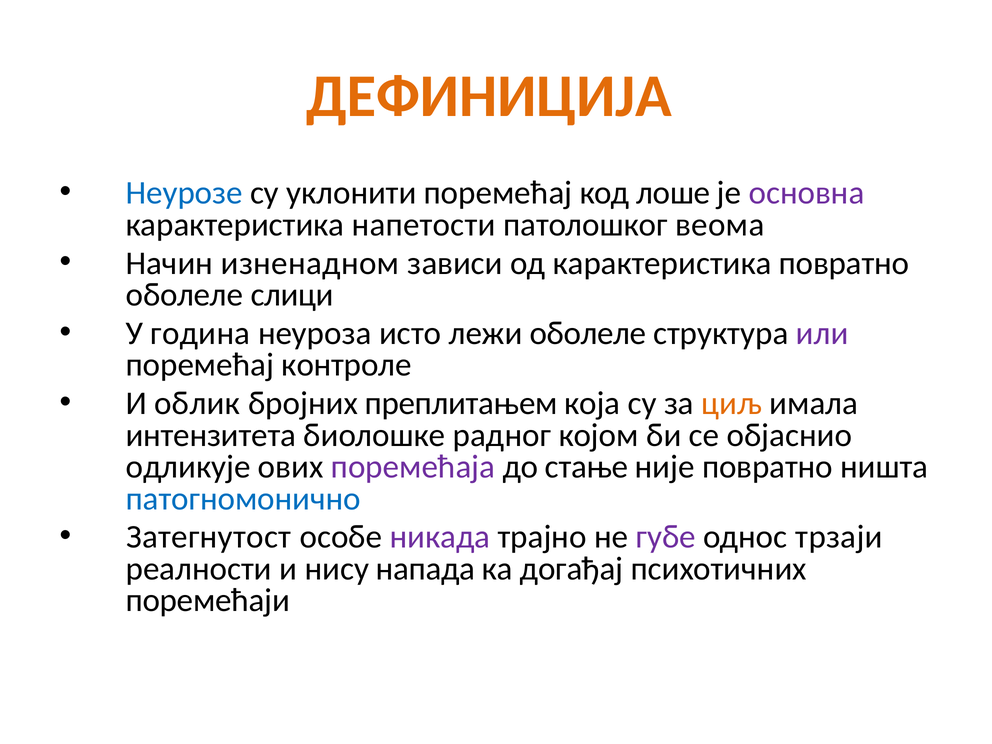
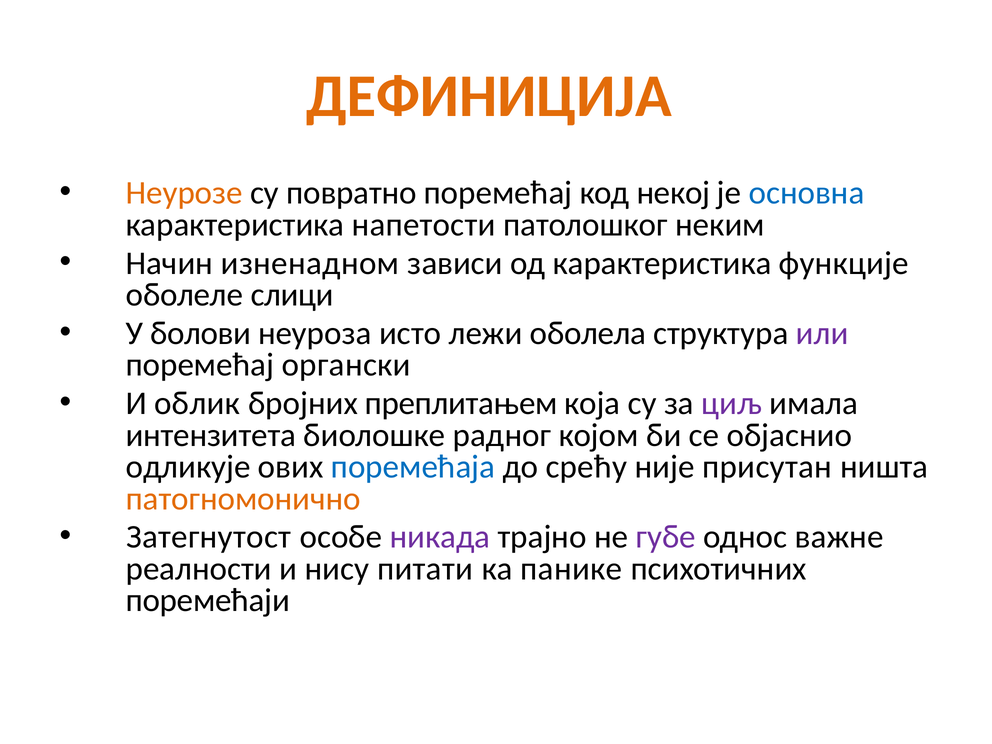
Неурозе colour: blue -> orange
уклонити: уклонити -> повратно
лоше: лоше -> некој
основна colour: purple -> blue
веома: веома -> неким
карактеристика повратно: повратно -> функције
година: година -> болови
лежи оболеле: оболеле -> оболела
контроле: контроле -> органски
циљ colour: orange -> purple
поремећаја colour: purple -> blue
стање: стање -> срећу
није повратно: повратно -> присутан
патогномонично colour: blue -> orange
трзаји: трзаји -> важне
напада: напада -> питати
догађај: догађај -> панике
